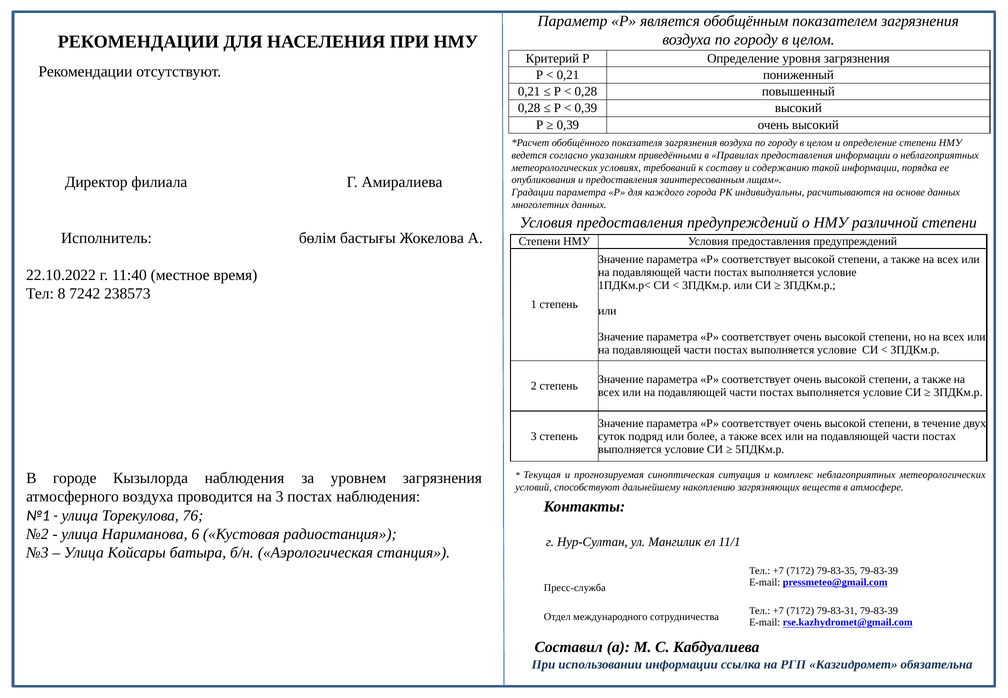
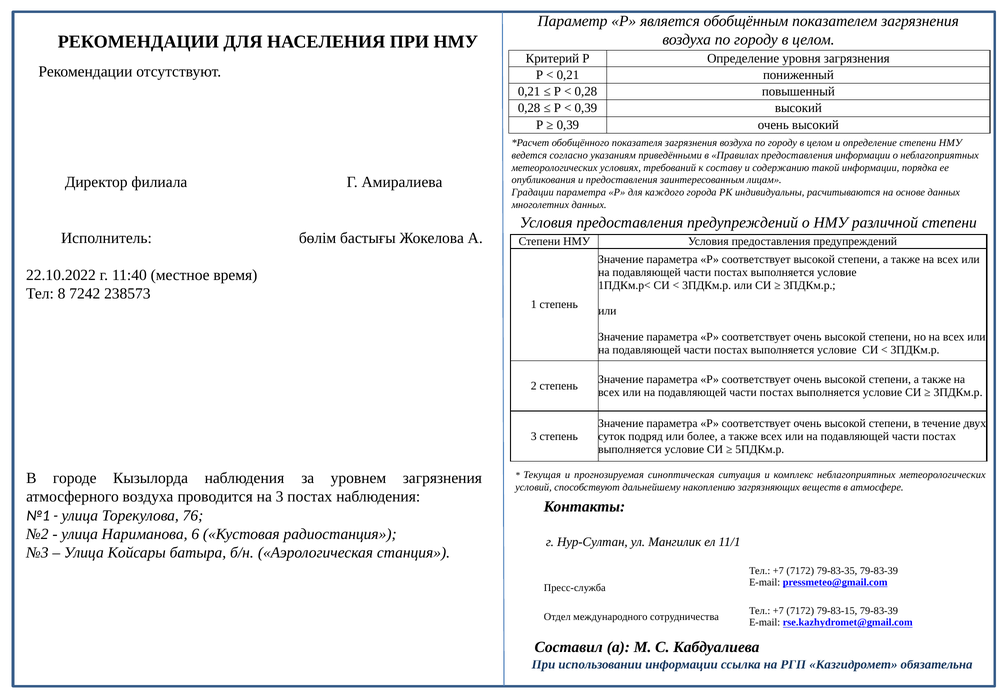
79-83-31: 79-83-31 -> 79-83-15
